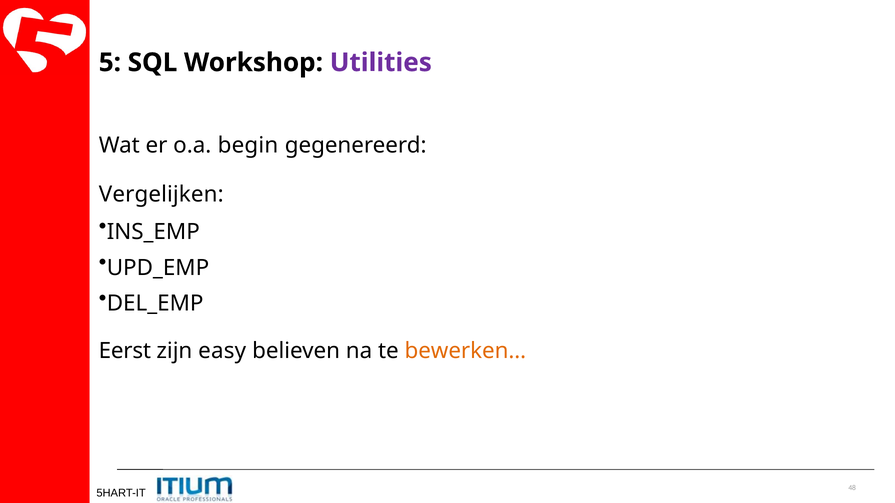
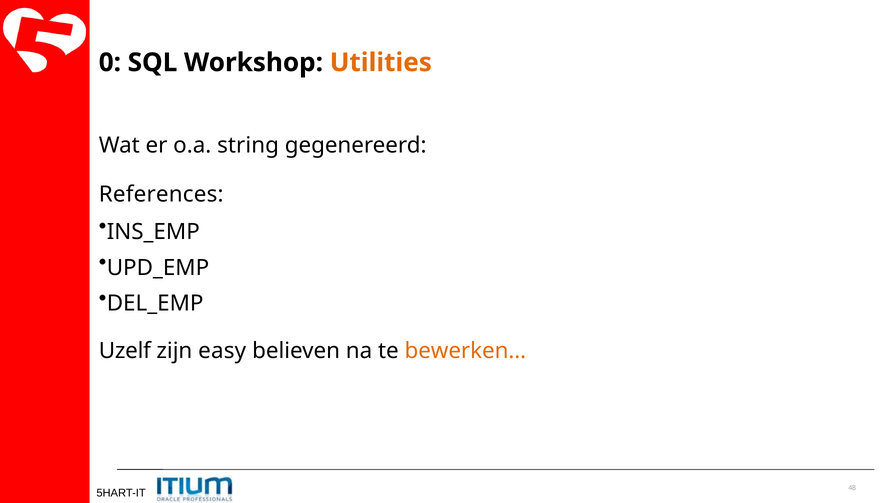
5: 5 -> 0
Utilities colour: purple -> orange
begin: begin -> string
Vergelijken: Vergelijken -> References
Eerst: Eerst -> Uzelf
